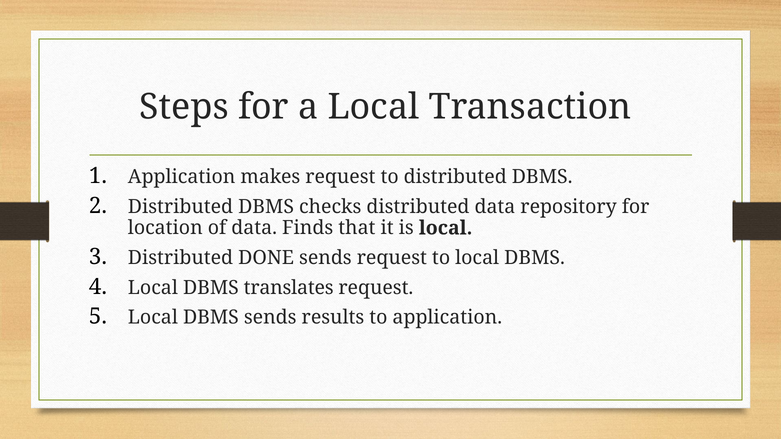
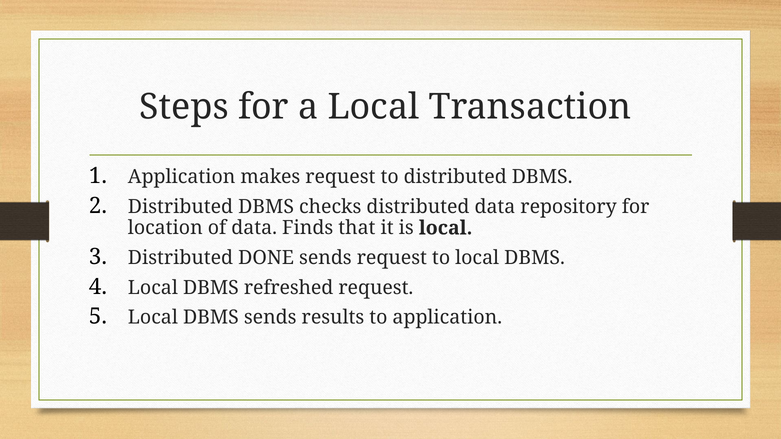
translates: translates -> refreshed
